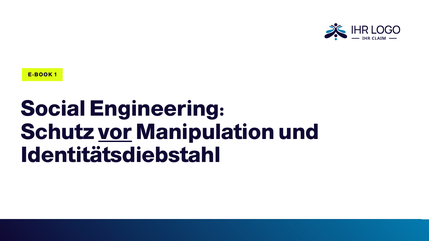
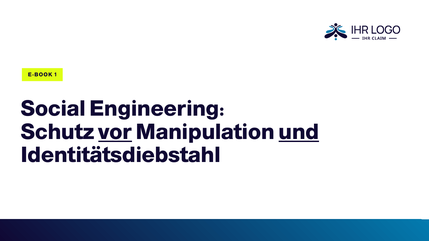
und underline: none -> present
